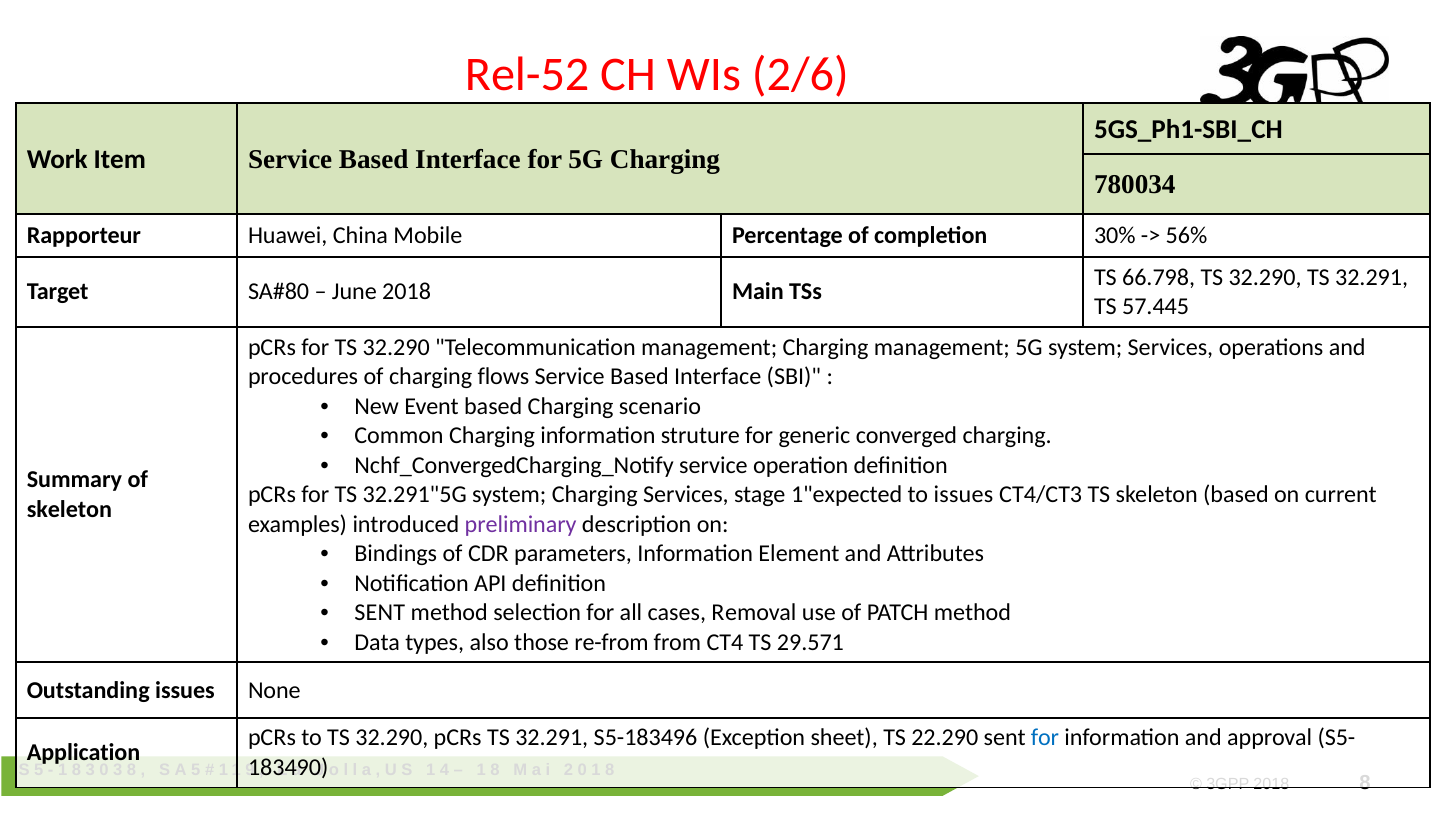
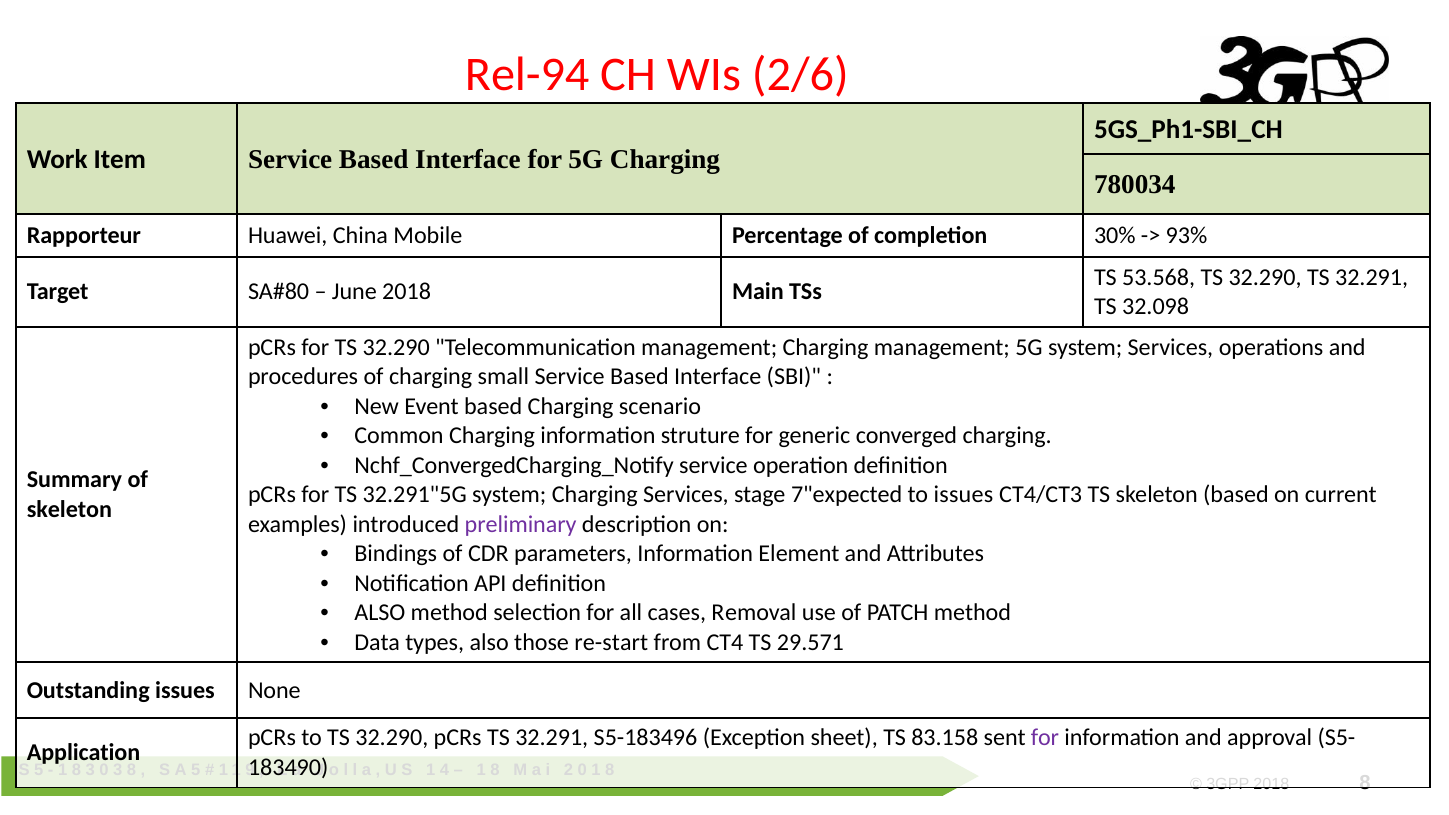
Rel-52: Rel-52 -> Rel-94
56%: 56% -> 93%
66.798: 66.798 -> 53.568
57.445: 57.445 -> 32.098
flows: flows -> small
1"expected: 1"expected -> 7"expected
SENT at (380, 613): SENT -> ALSO
re-from: re-from -> re-start
22.290: 22.290 -> 83.158
for at (1045, 738) colour: blue -> purple
